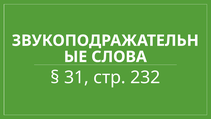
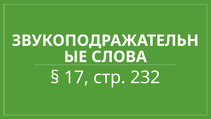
31: 31 -> 17
